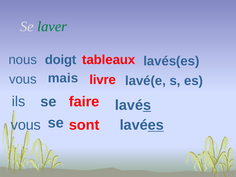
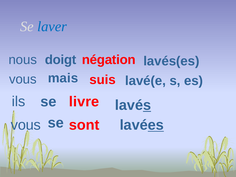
laver colour: green -> blue
tableaux: tableaux -> négation
livre: livre -> suis
faire: faire -> livre
